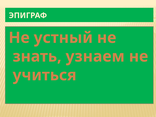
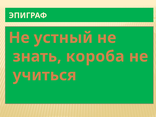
узнаем: узнаем -> короба
